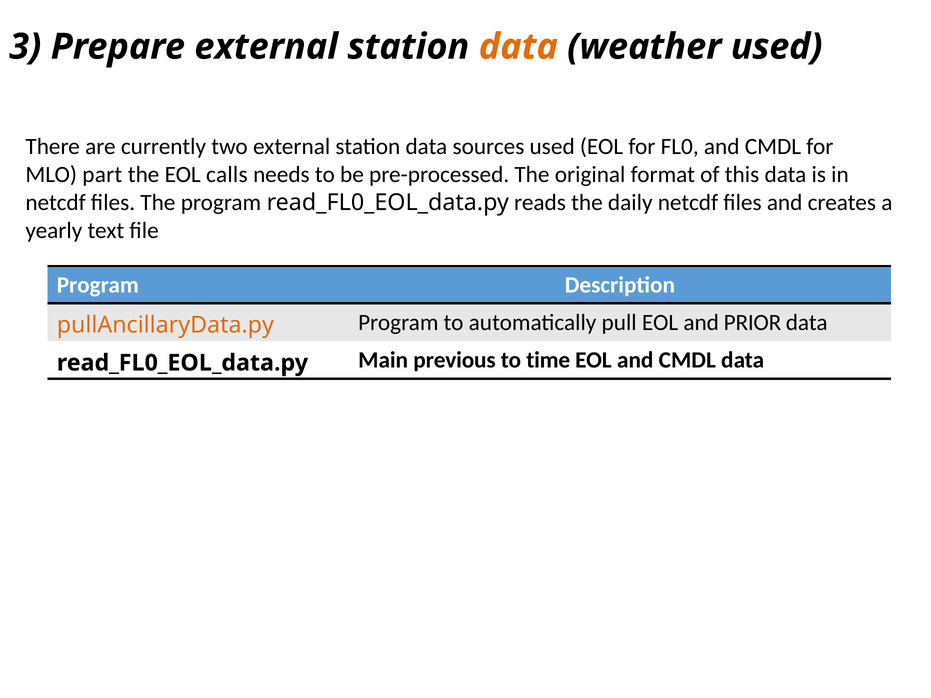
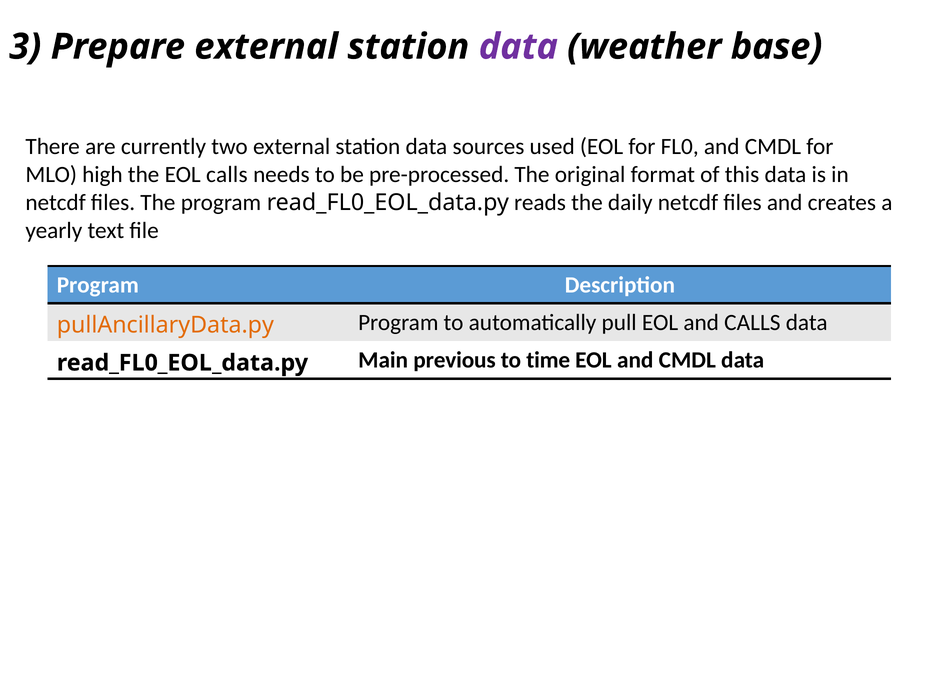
data at (518, 47) colour: orange -> purple
weather used: used -> base
part: part -> high
and PRIOR: PRIOR -> CALLS
